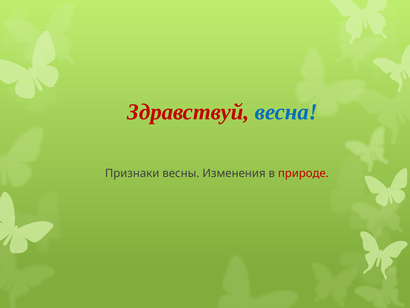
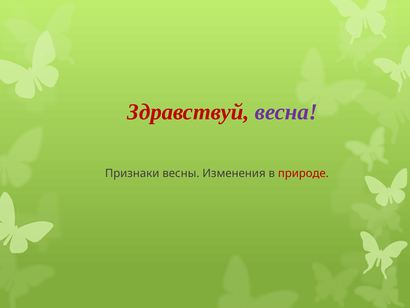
весна colour: blue -> purple
